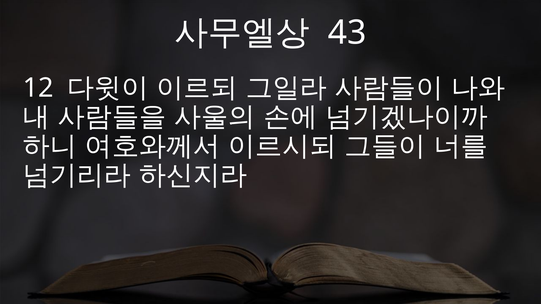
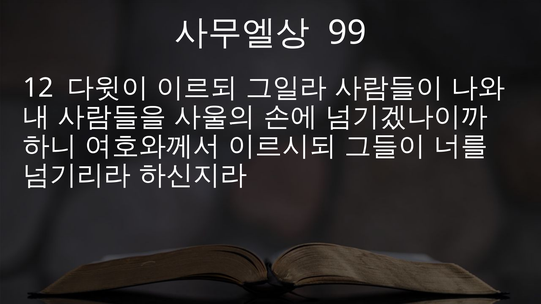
43: 43 -> 99
